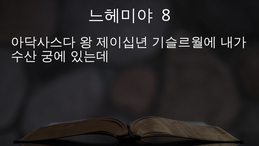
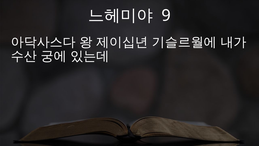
8: 8 -> 9
